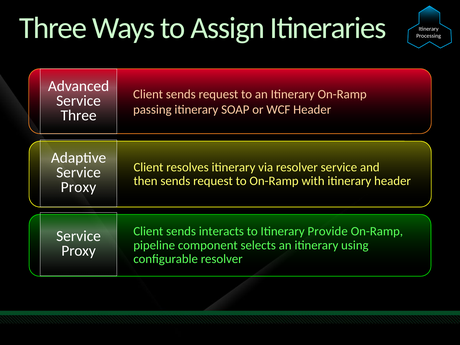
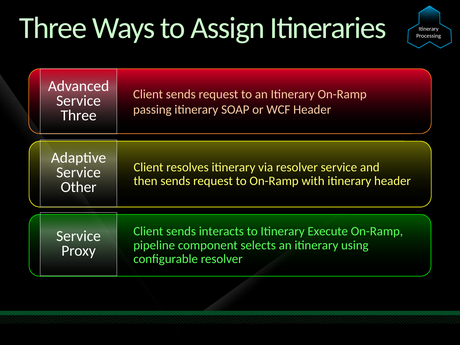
Proxy at (78, 187): Proxy -> Other
Provide: Provide -> Execute
